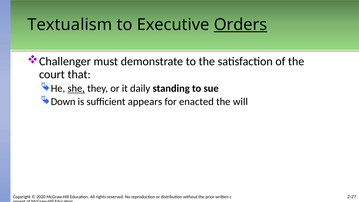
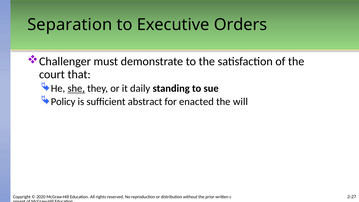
Textualism: Textualism -> Separation
Orders underline: present -> none
Down: Down -> Policy
appears: appears -> abstract
